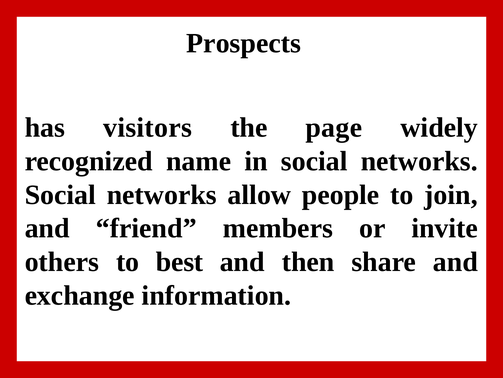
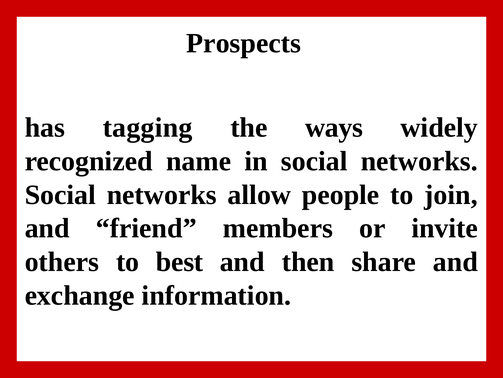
visitors: visitors -> tagging
page: page -> ways
